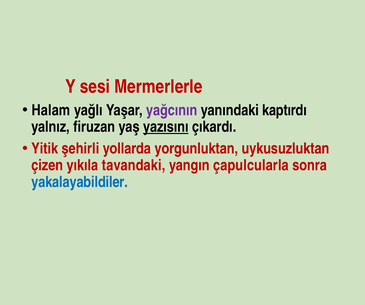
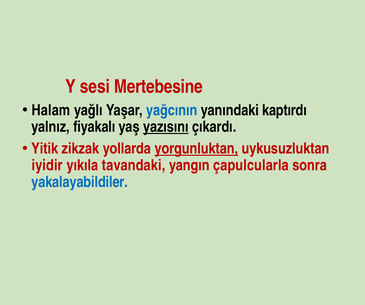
Mermerlerle: Mermerlerle -> Mertebesine
yağcının colour: purple -> blue
firuzan: firuzan -> fiyakalı
şehirli: şehirli -> zikzak
yorgunluktan underline: none -> present
çizen: çizen -> iyidir
